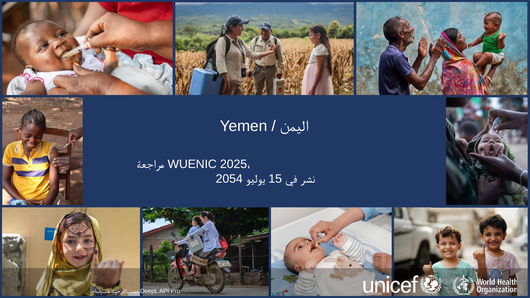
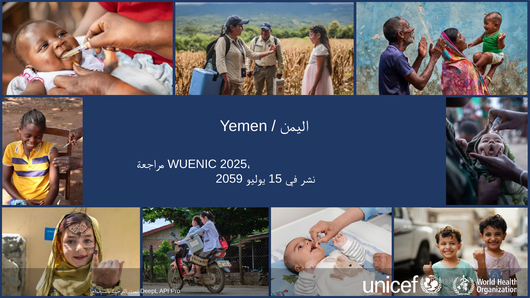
2054: 2054 -> 2059
